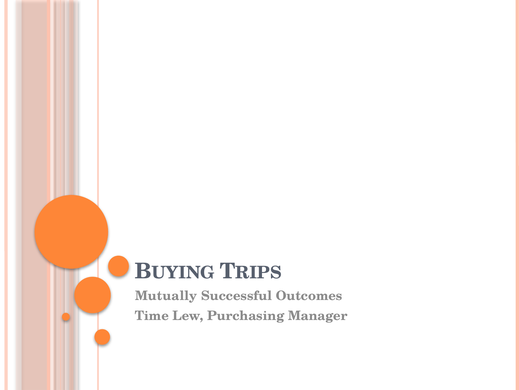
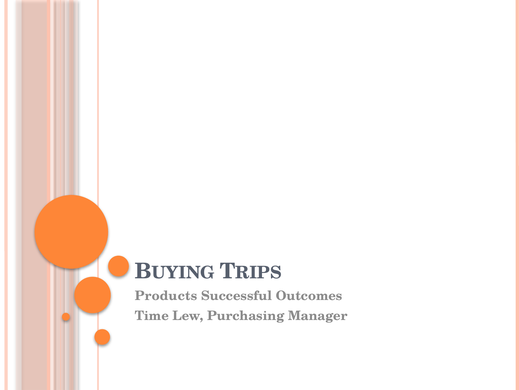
Mutually: Mutually -> Products
